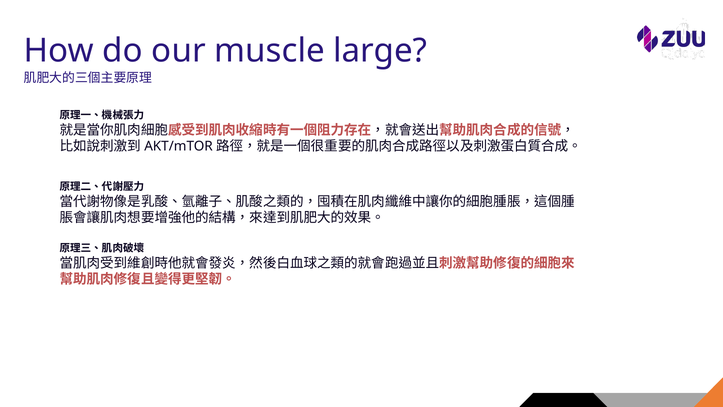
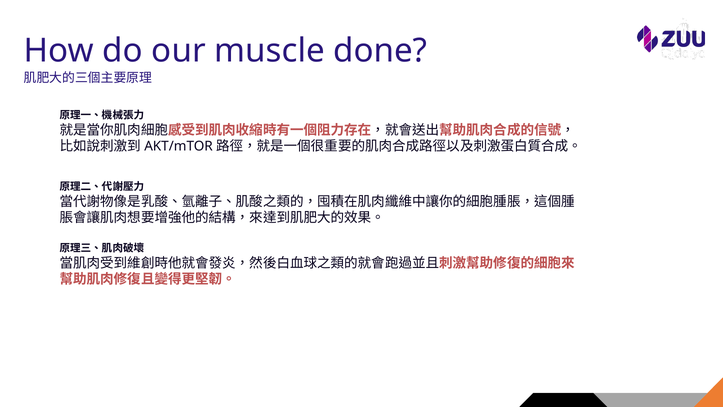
large: large -> done
